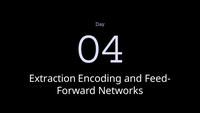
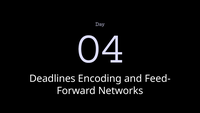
Extraction: Extraction -> Deadlines
